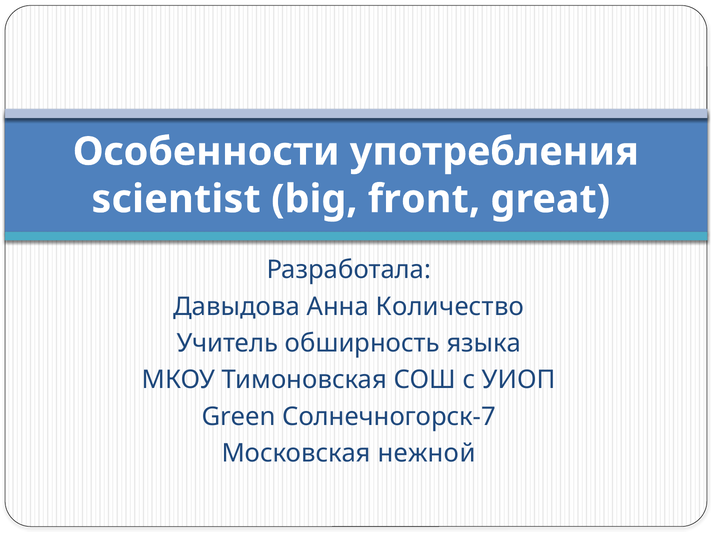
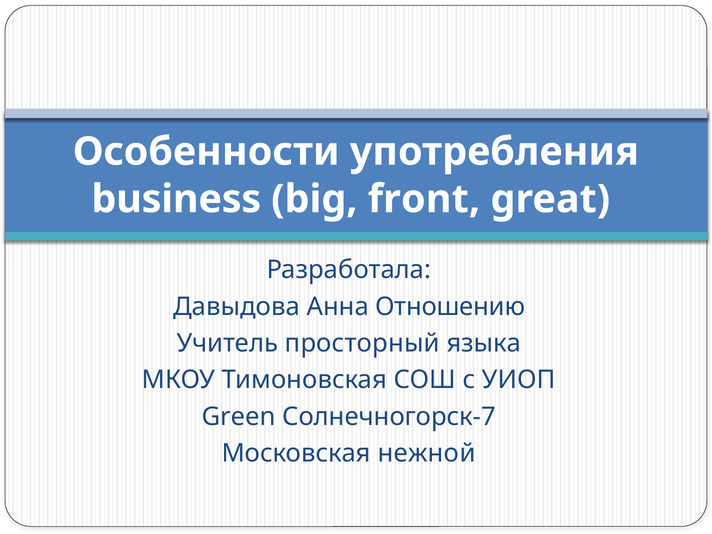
scientist: scientist -> business
Количество: Количество -> Отношению
обширность: обширность -> просторный
